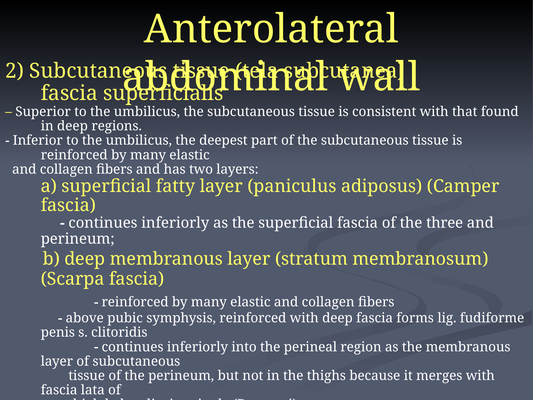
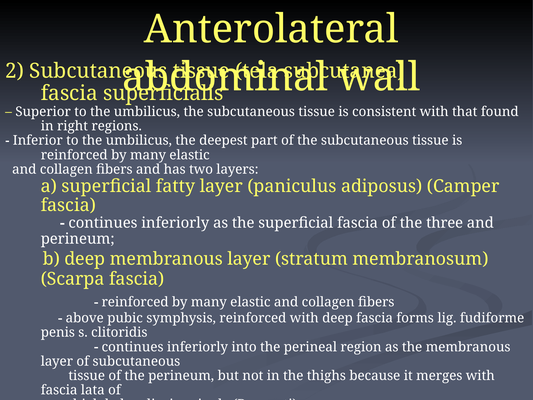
in deep: deep -> right
